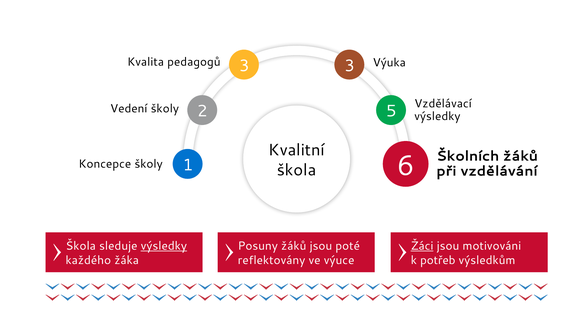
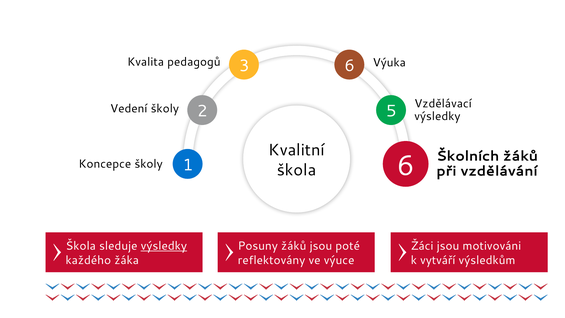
pedagogů 3: 3 -> 6
Žáci underline: present -> none
potřeb: potřeb -> vytváří
